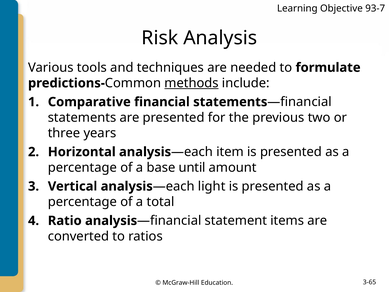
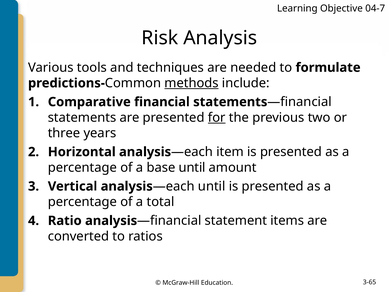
93-7: 93-7 -> 04-7
for underline: none -> present
light at (212, 186): light -> until
